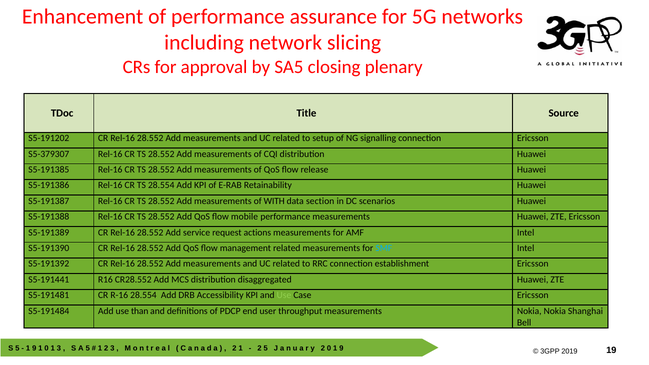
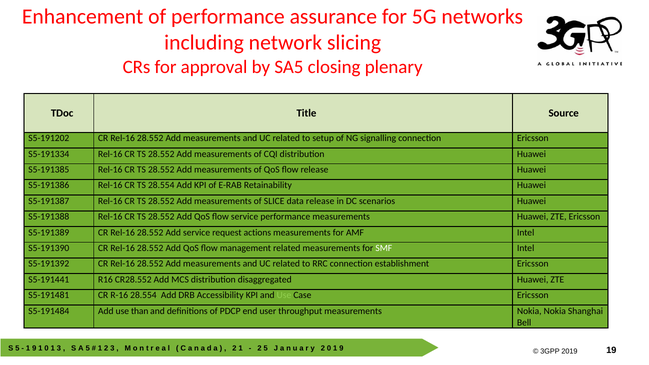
S5-379307: S5-379307 -> S5-191334
WITH: WITH -> SLICE
data section: section -> release
flow mobile: mobile -> service
SMF colour: light blue -> white
